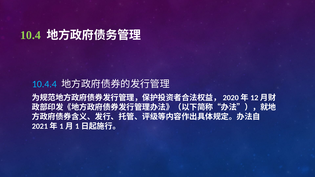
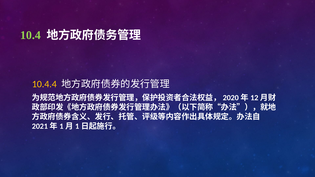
10.4.4 colour: light blue -> yellow
